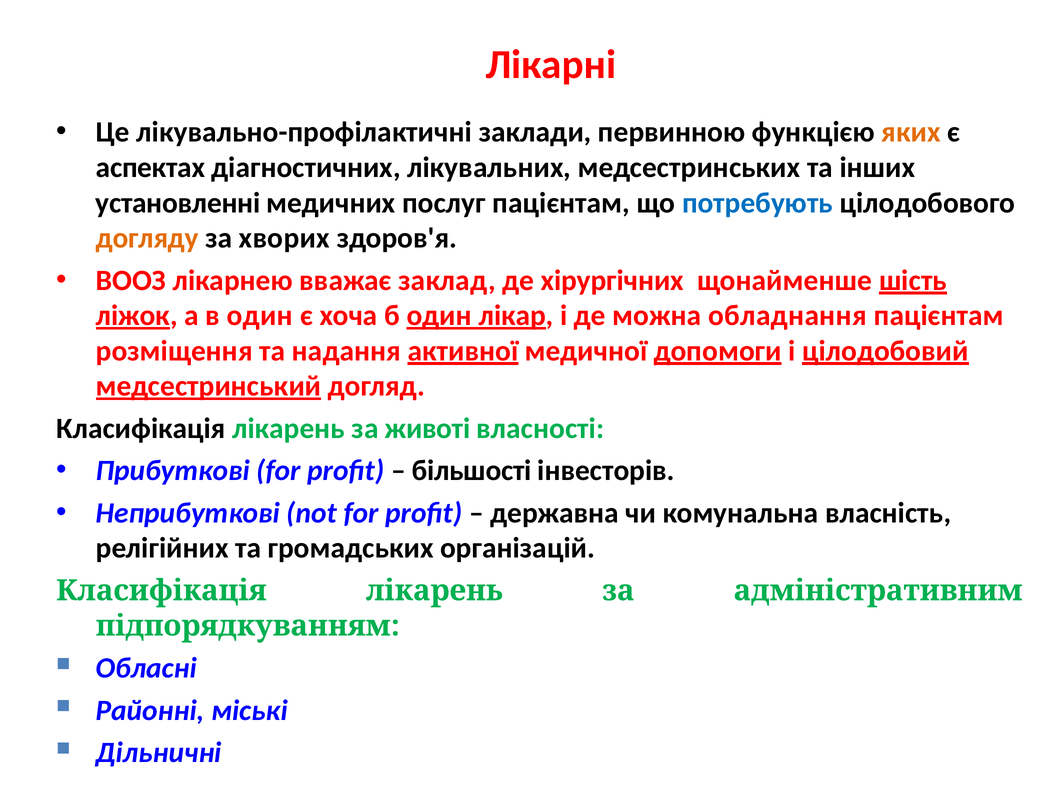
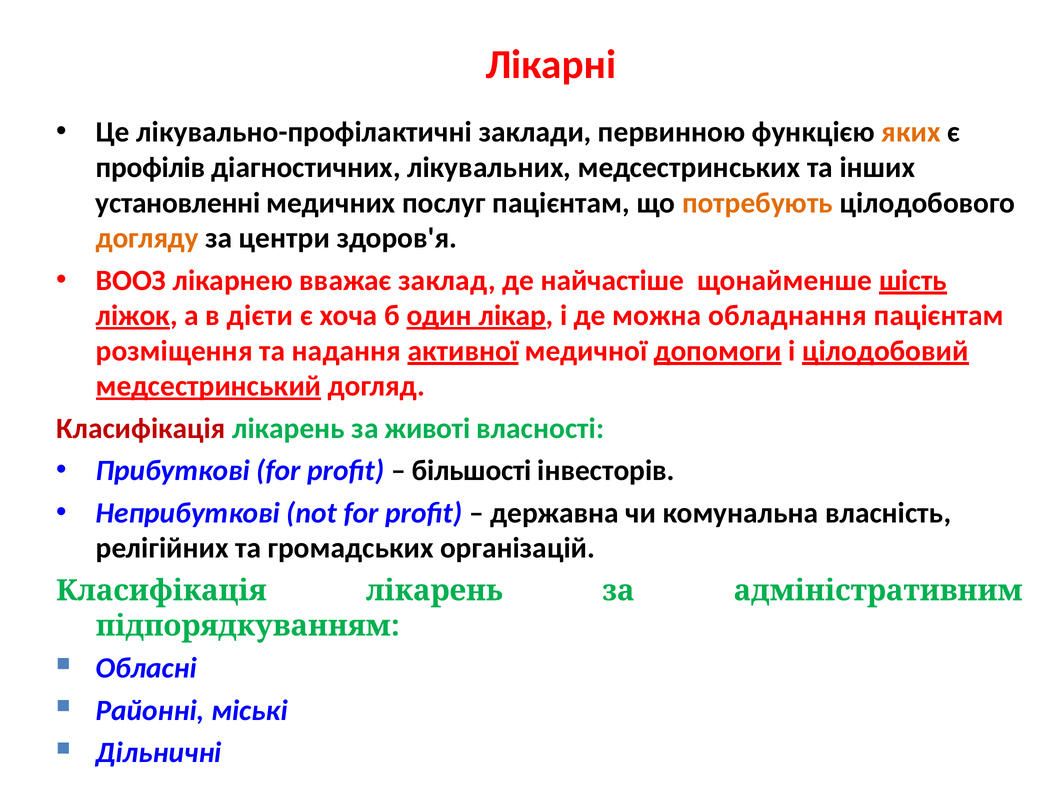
аспектах: аспектах -> профілів
потребують colour: blue -> orange
хворих: хворих -> центри
хірургічних: хірургічних -> найчастіше
в один: один -> дієти
Класифікація at (141, 429) colour: black -> red
